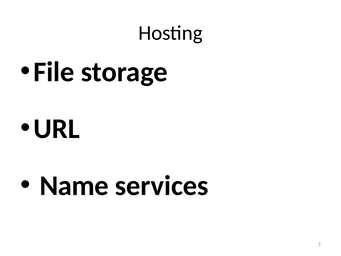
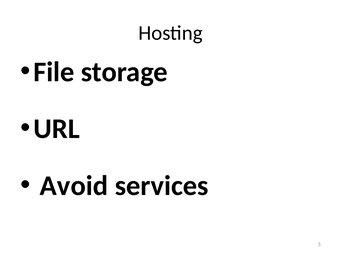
Name: Name -> Avoid
